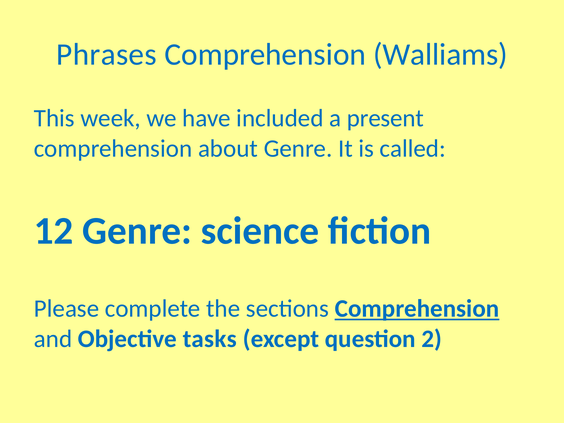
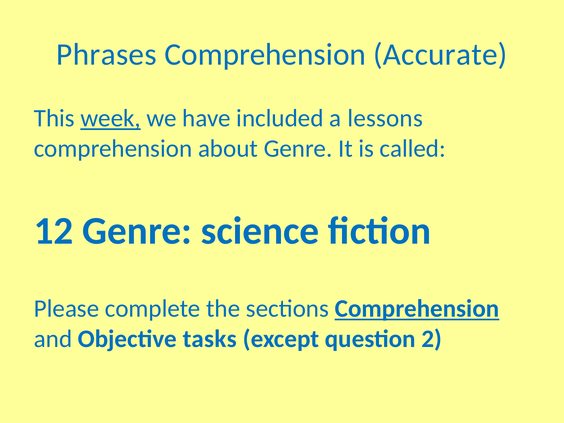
Walliams: Walliams -> Accurate
week underline: none -> present
present: present -> lessons
